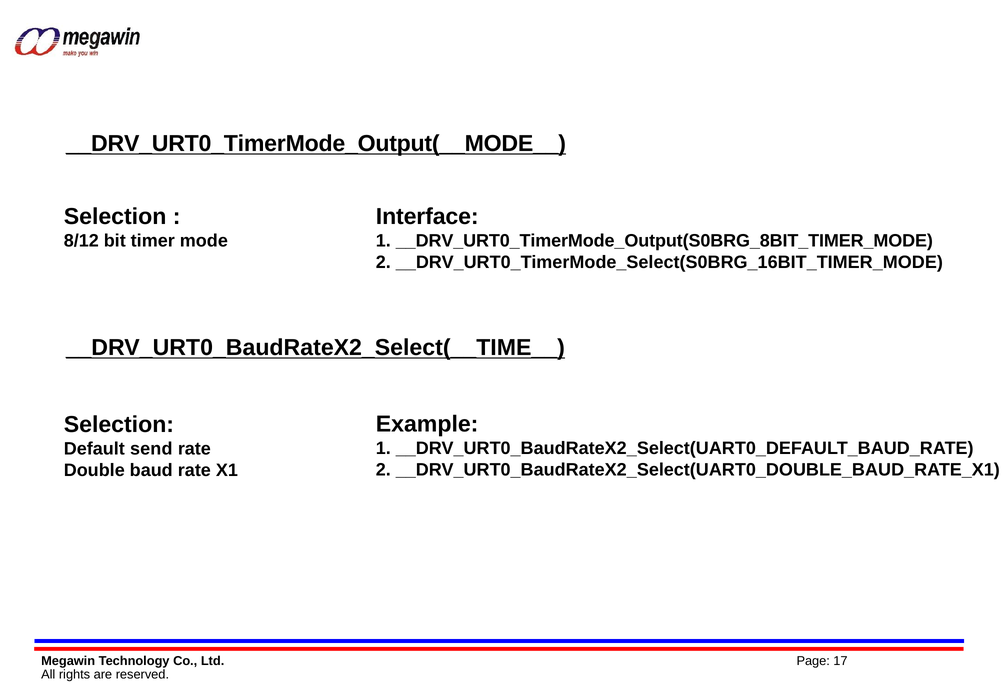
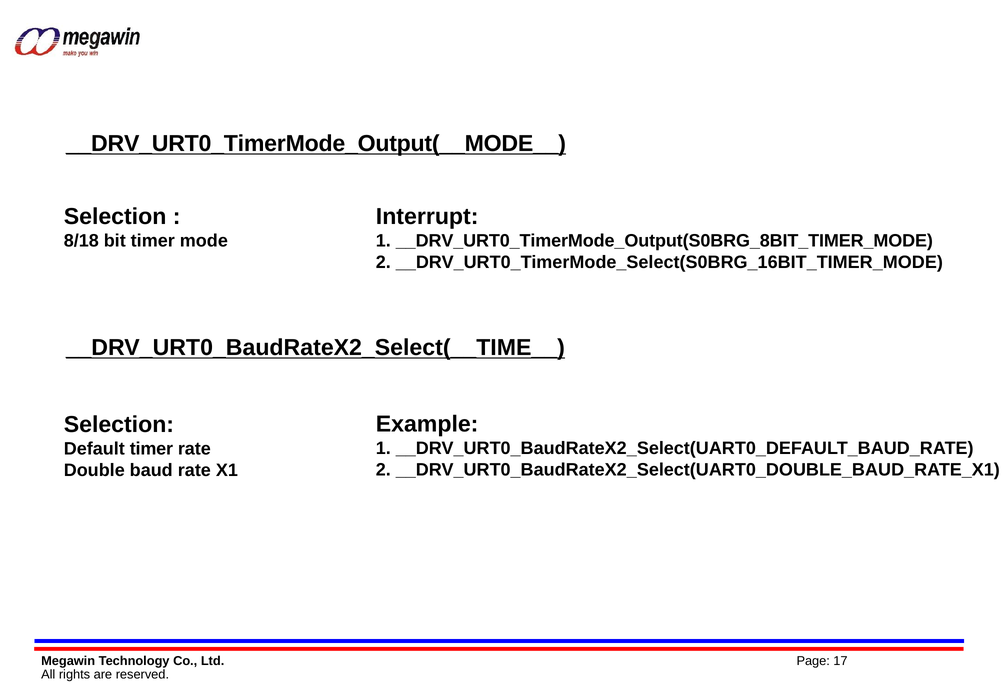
Interface: Interface -> Interrupt
8/12: 8/12 -> 8/18
Default send: send -> timer
